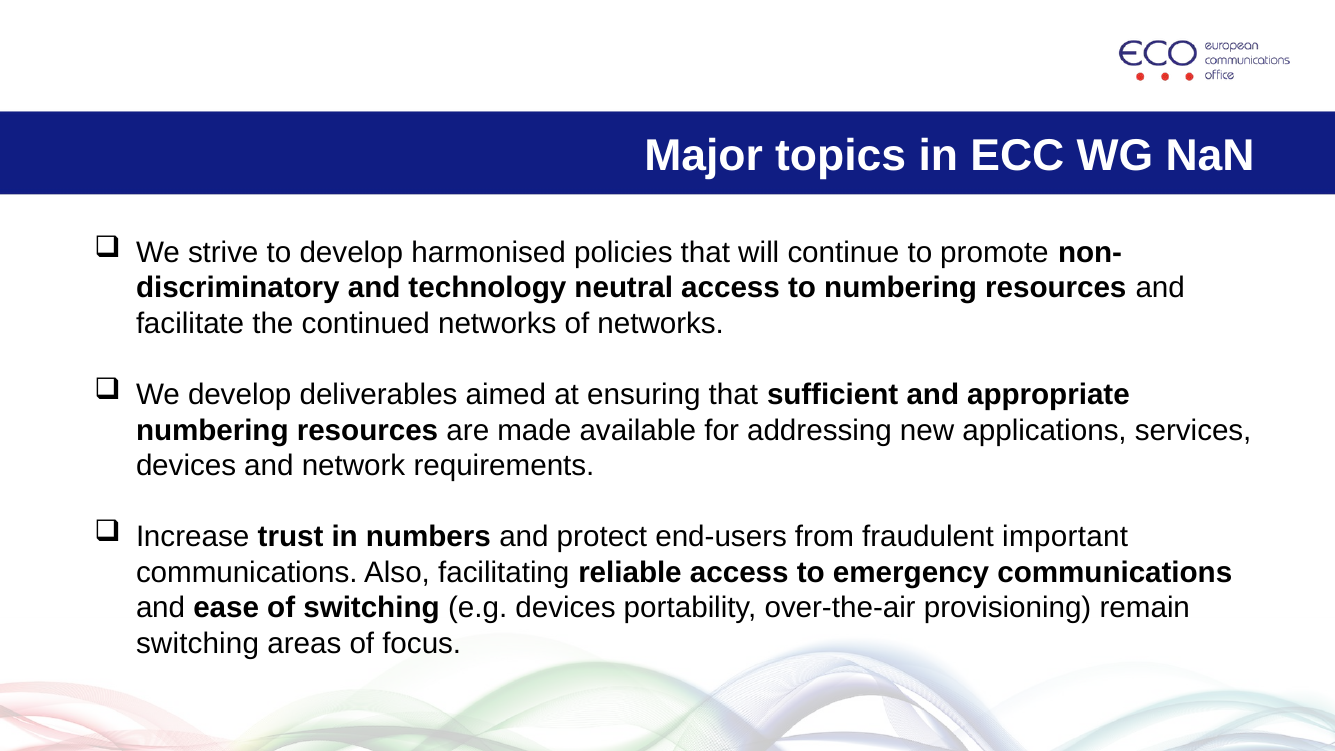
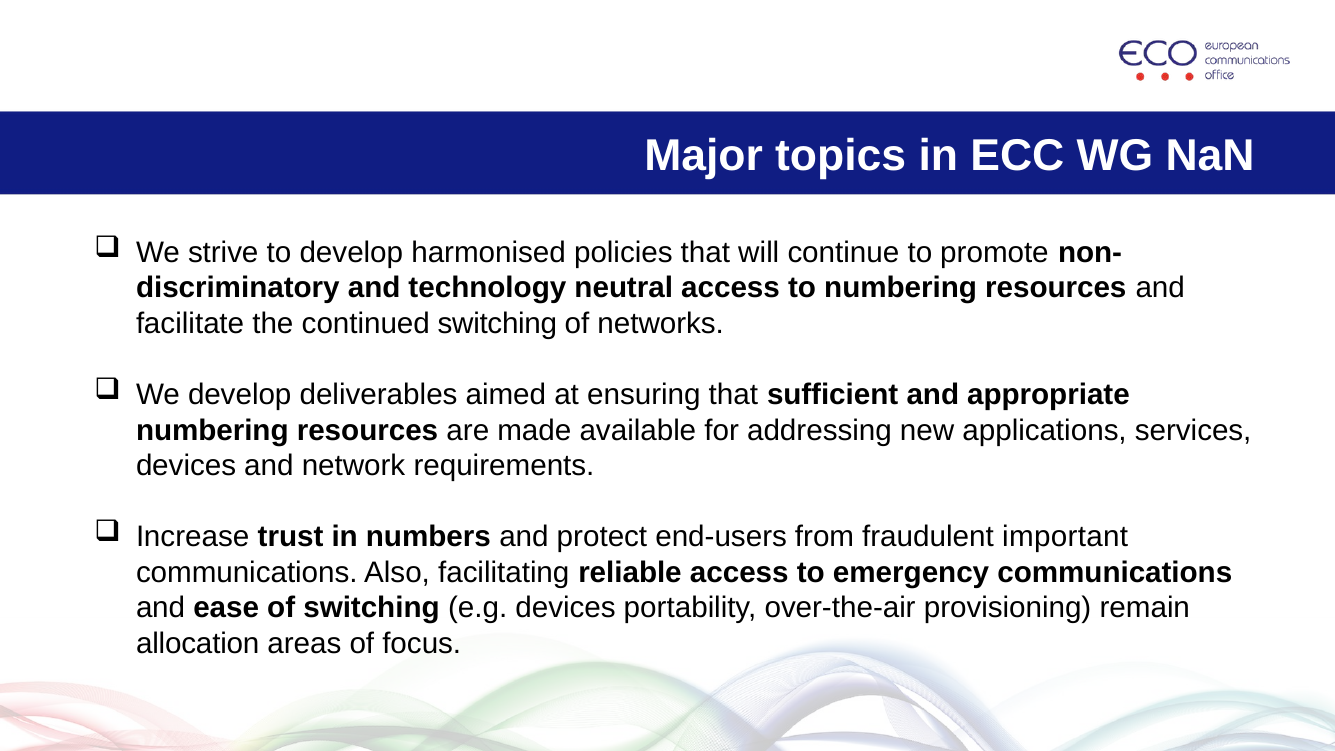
continued networks: networks -> switching
switching at (198, 644): switching -> allocation
